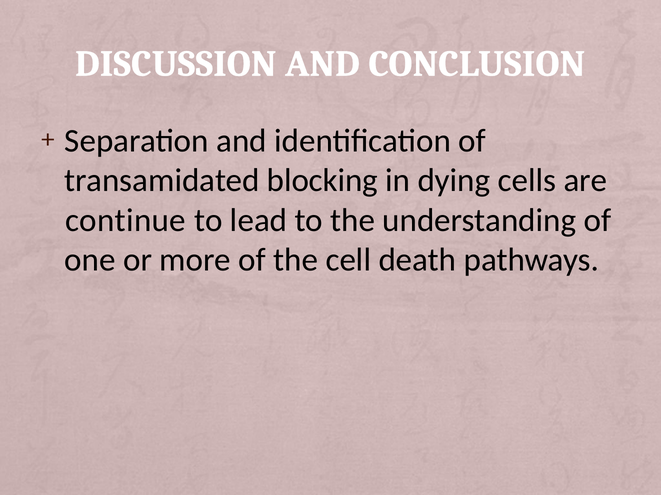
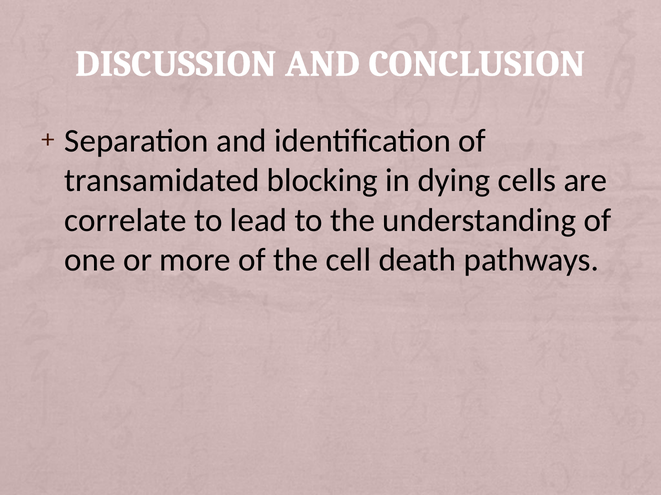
continue: continue -> correlate
